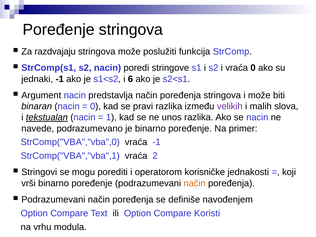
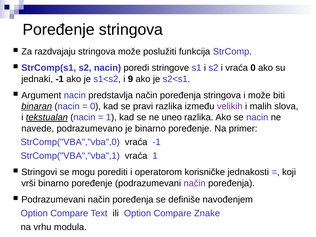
6: 6 -> 9
binaran underline: none -> present
unos: unos -> uneo
vraća 2: 2 -> 1
način at (195, 183) colour: orange -> purple
Koristi: Koristi -> Znake
